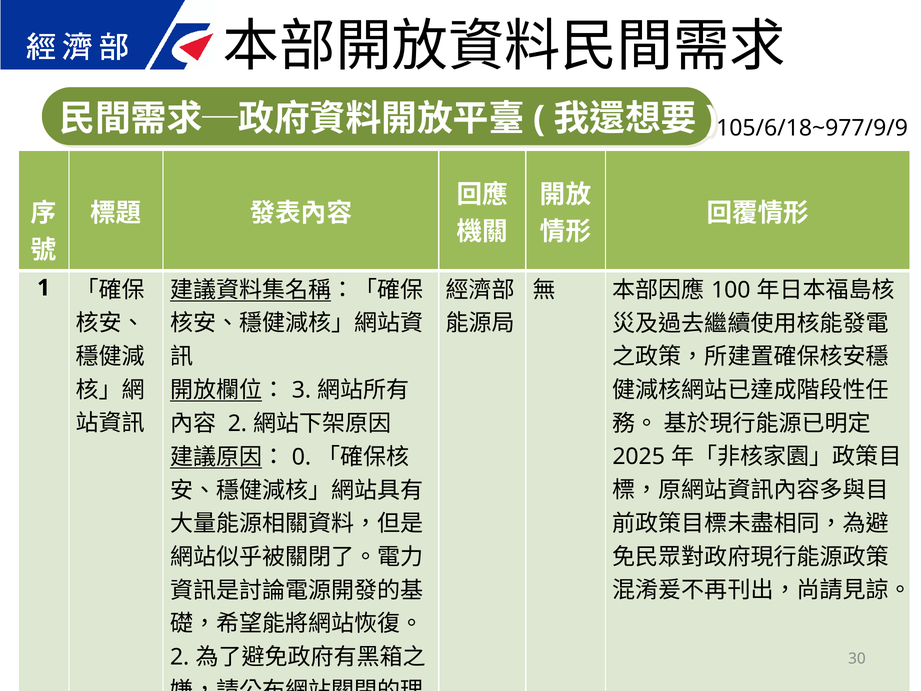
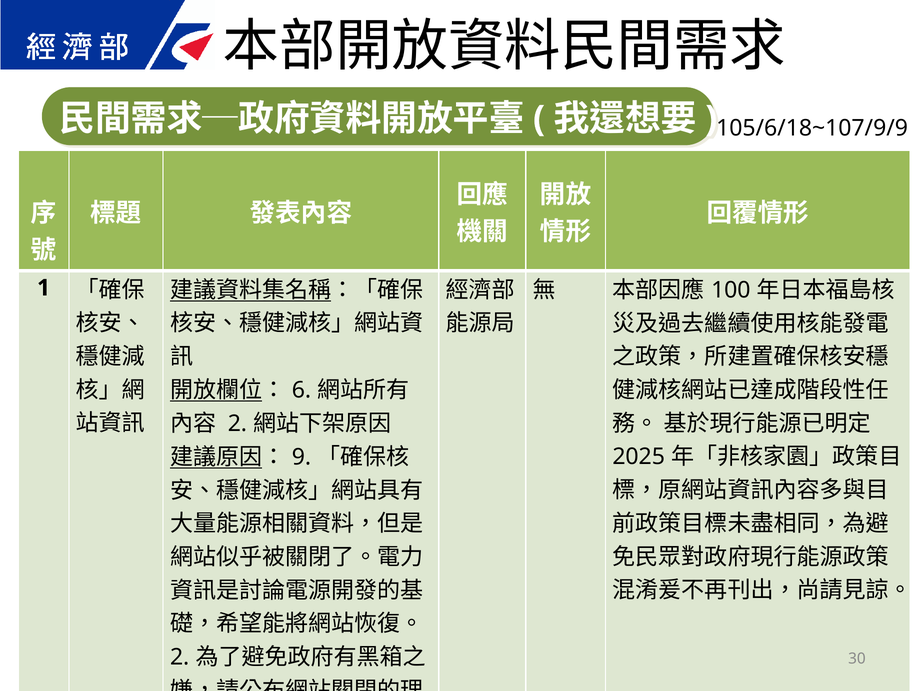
105/6/18~977/9/9: 105/6/18~977/9/9 -> 105/6/18~107/9/9
3: 3 -> 6
0: 0 -> 9
